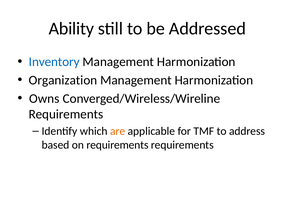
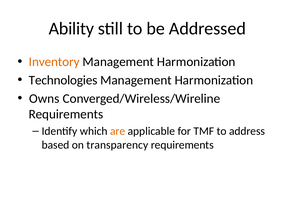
Inventory colour: blue -> orange
Organization: Organization -> Technologies
on requirements: requirements -> transparency
